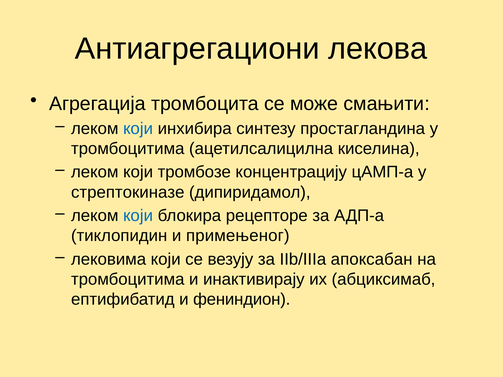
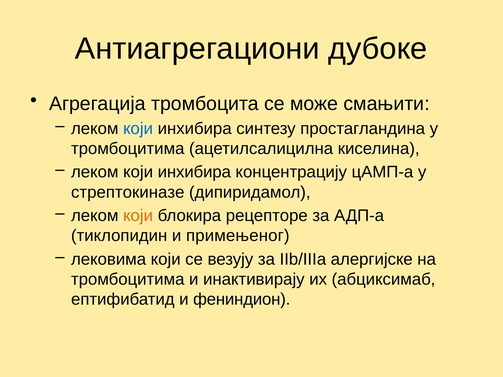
лекова: лекова -> дубоке
тромбозе at (194, 172): тромбозе -> инхибира
који at (138, 216) colour: blue -> orange
апоксабан: апоксабан -> алергијске
